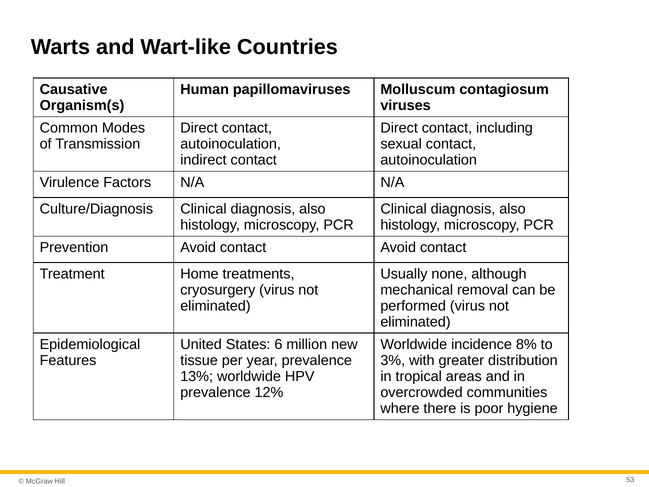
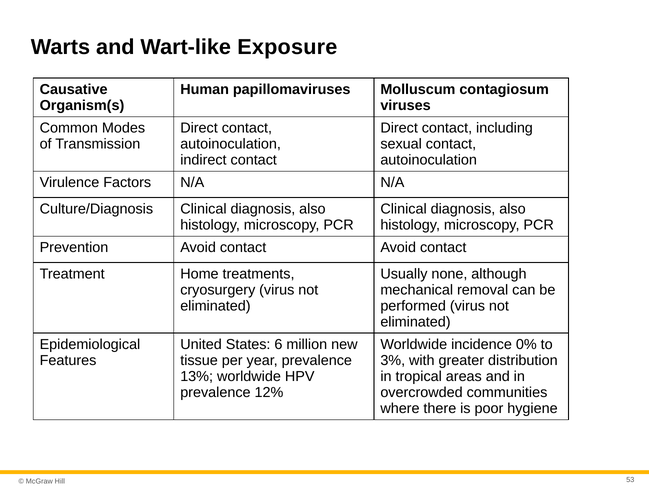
Countries: Countries -> Exposure
8%: 8% -> 0%
